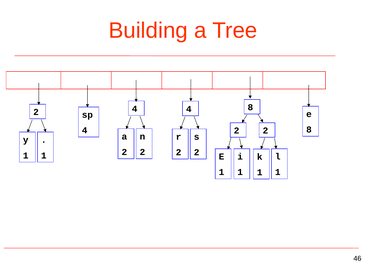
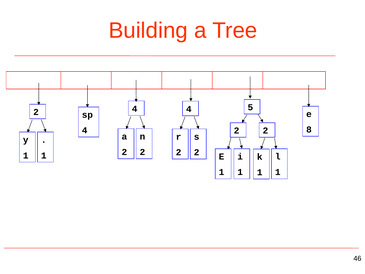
4 8: 8 -> 5
